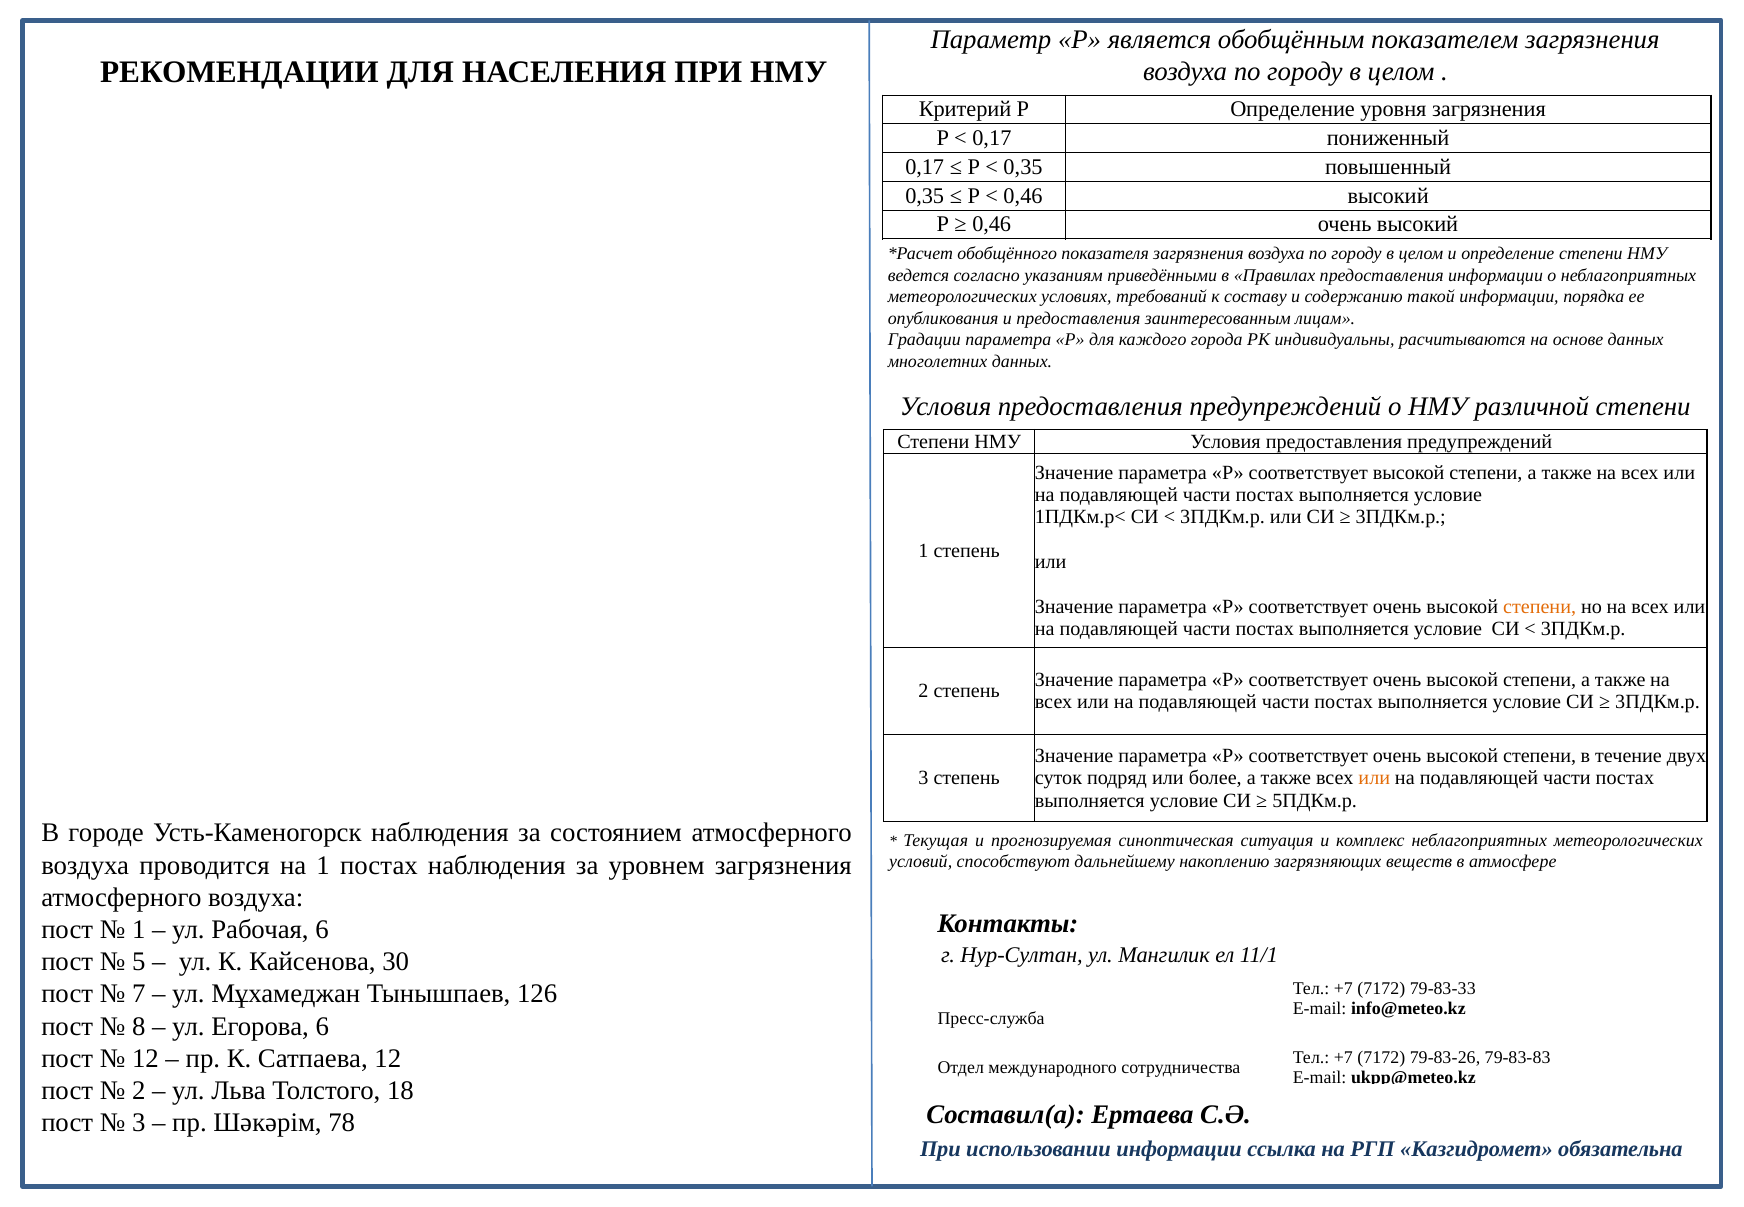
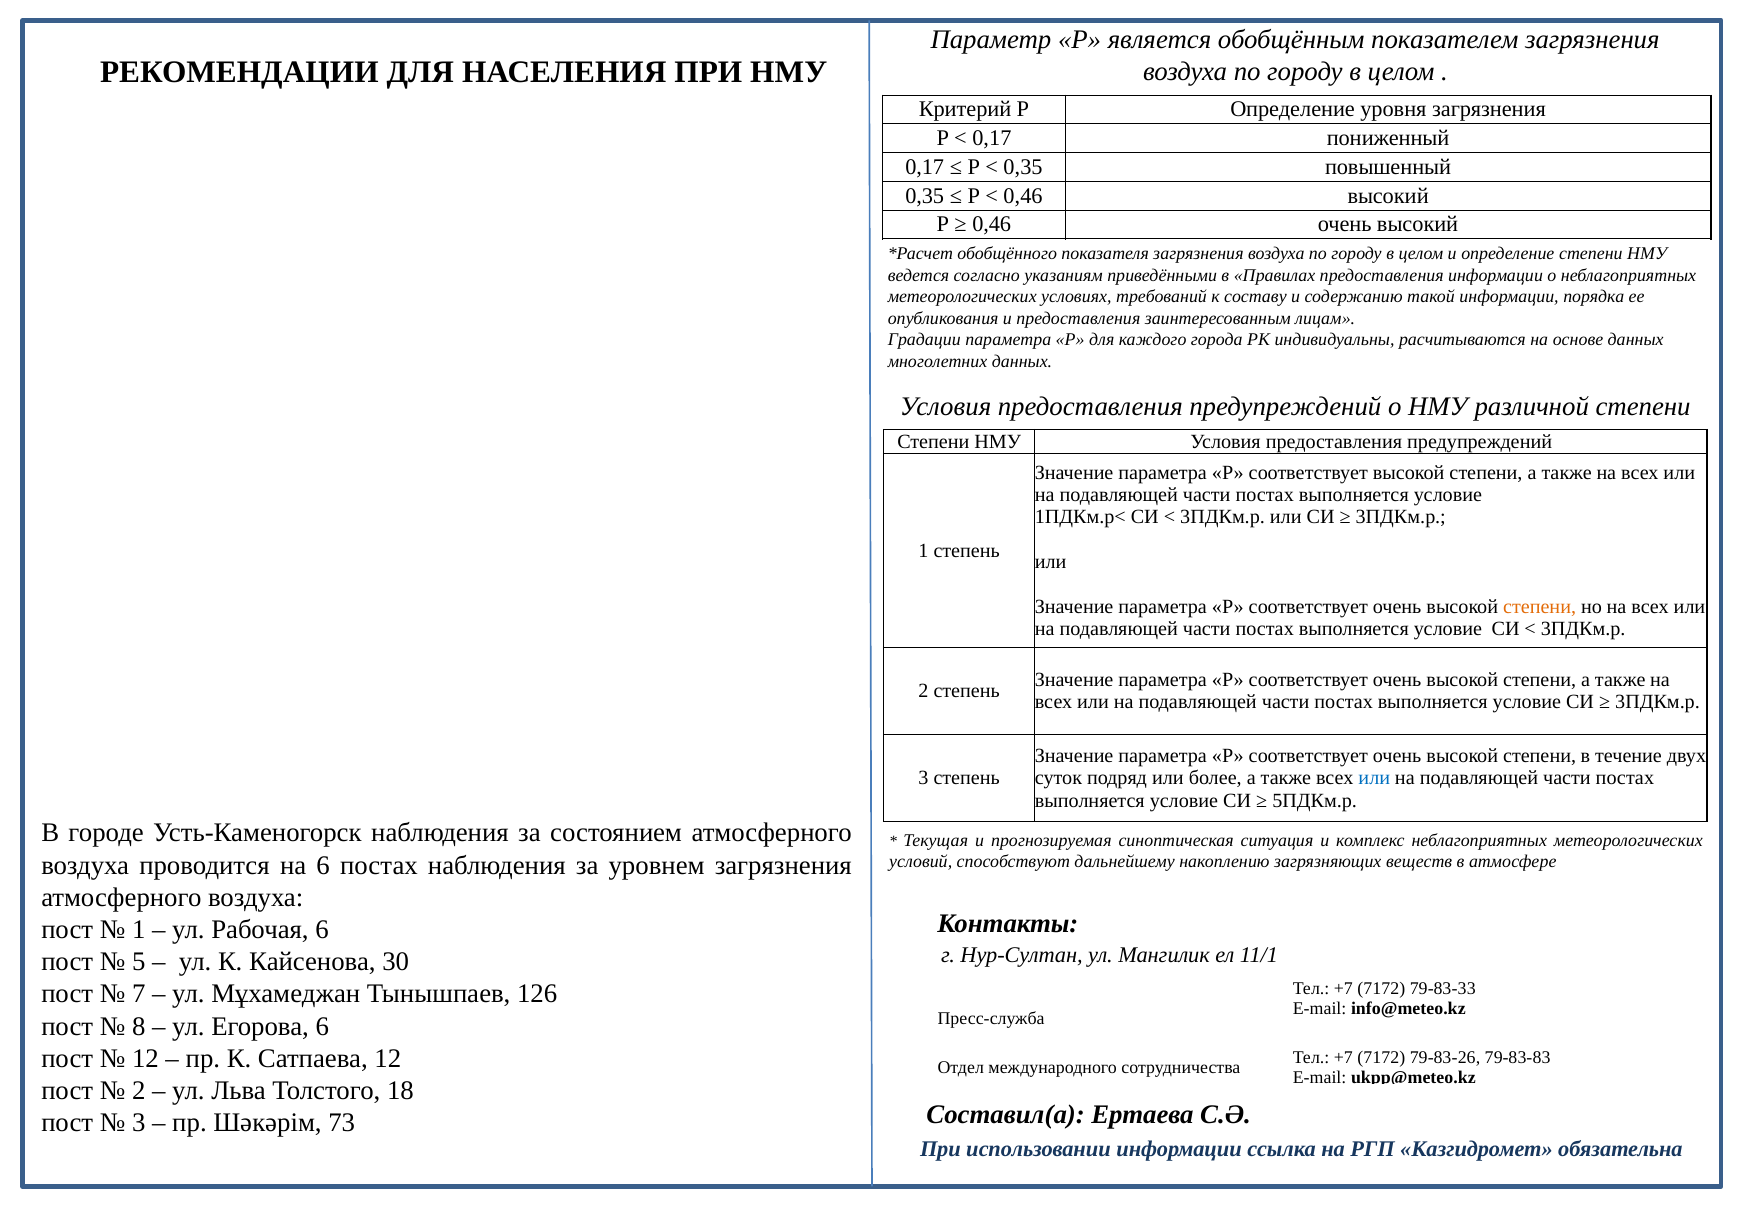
или at (1374, 778) colour: orange -> blue
на 1: 1 -> 6
78: 78 -> 73
